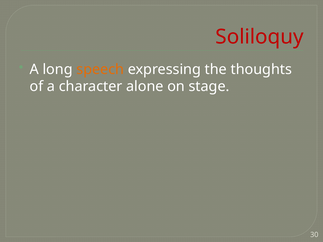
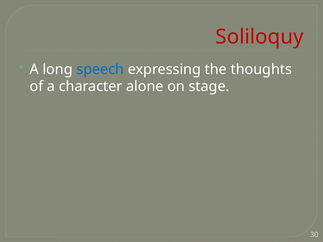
speech colour: orange -> blue
